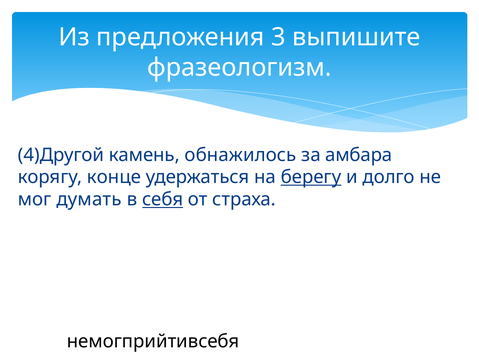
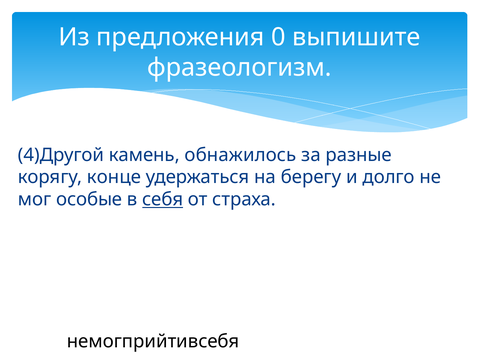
3: 3 -> 0
амбара: амбара -> разные
берегу underline: present -> none
думать: думать -> особые
